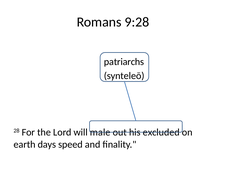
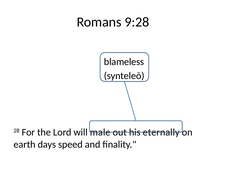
patriarchs: patriarchs -> blameless
excluded: excluded -> eternally
